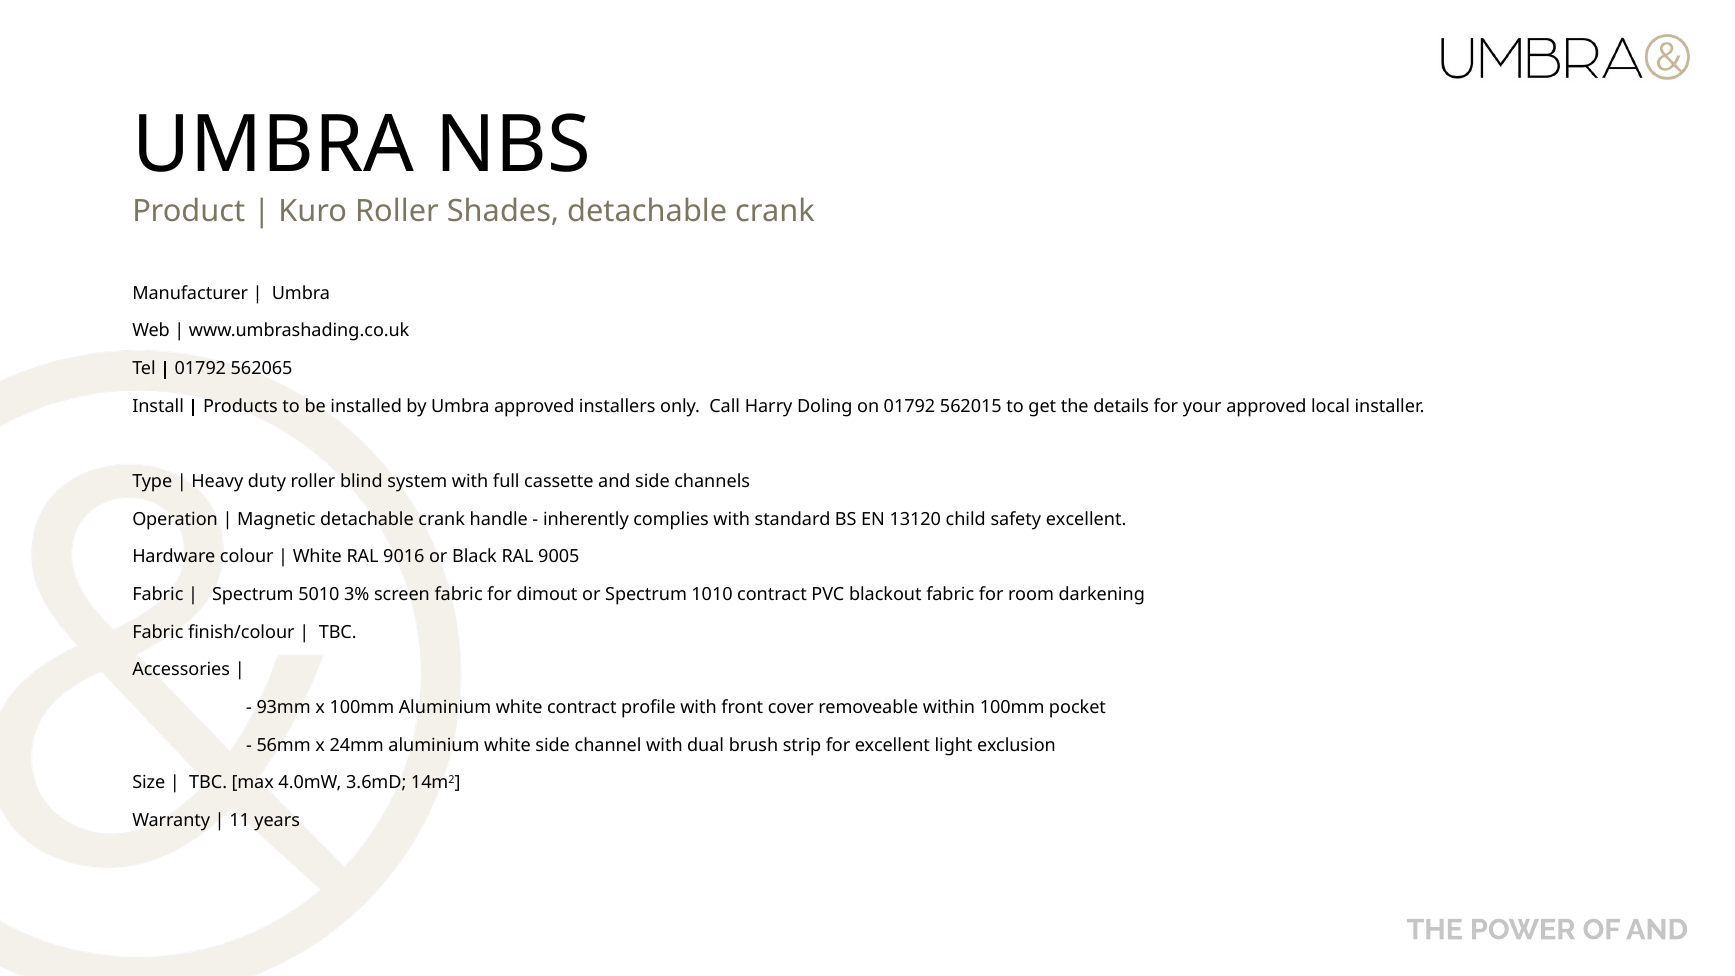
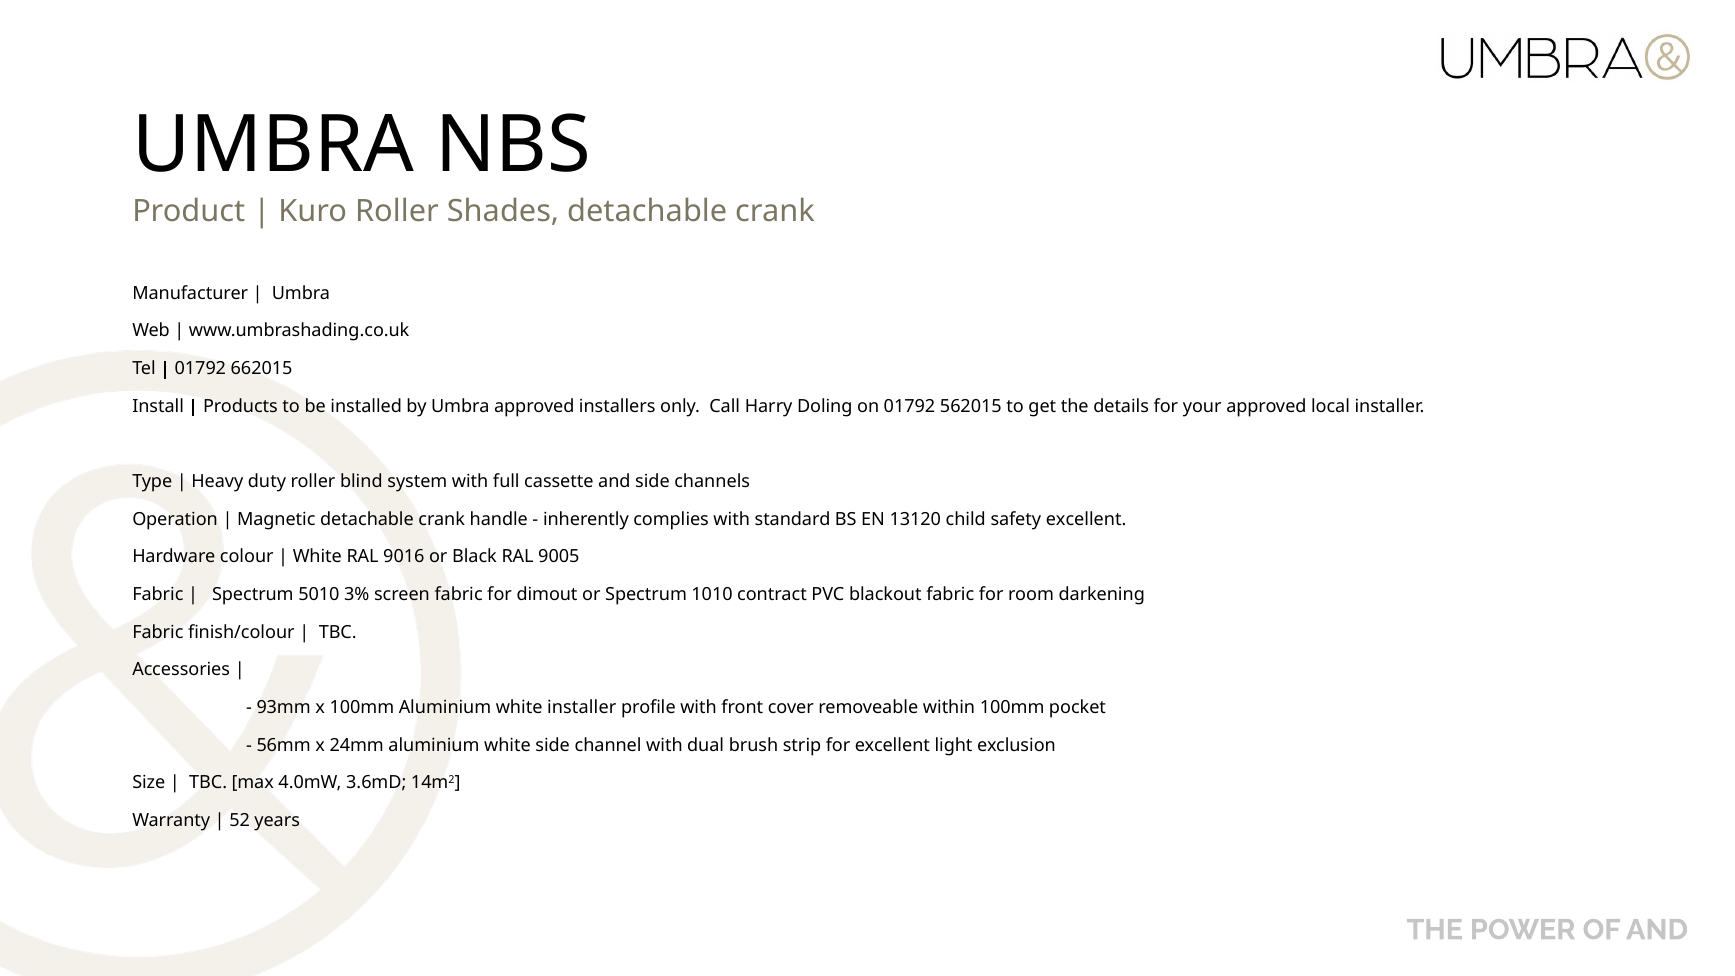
562065: 562065 -> 662015
white contract: contract -> installer
11: 11 -> 52
